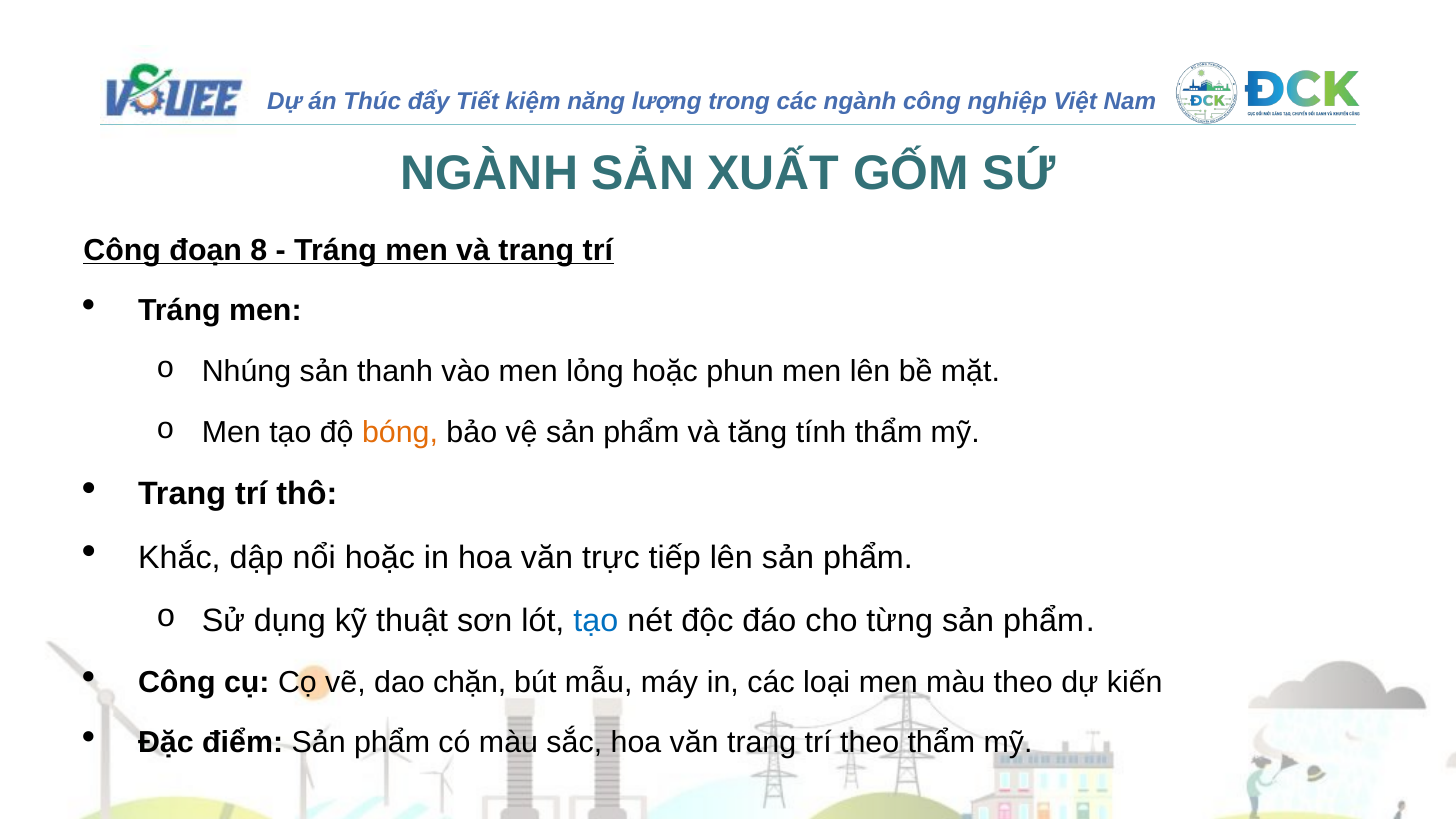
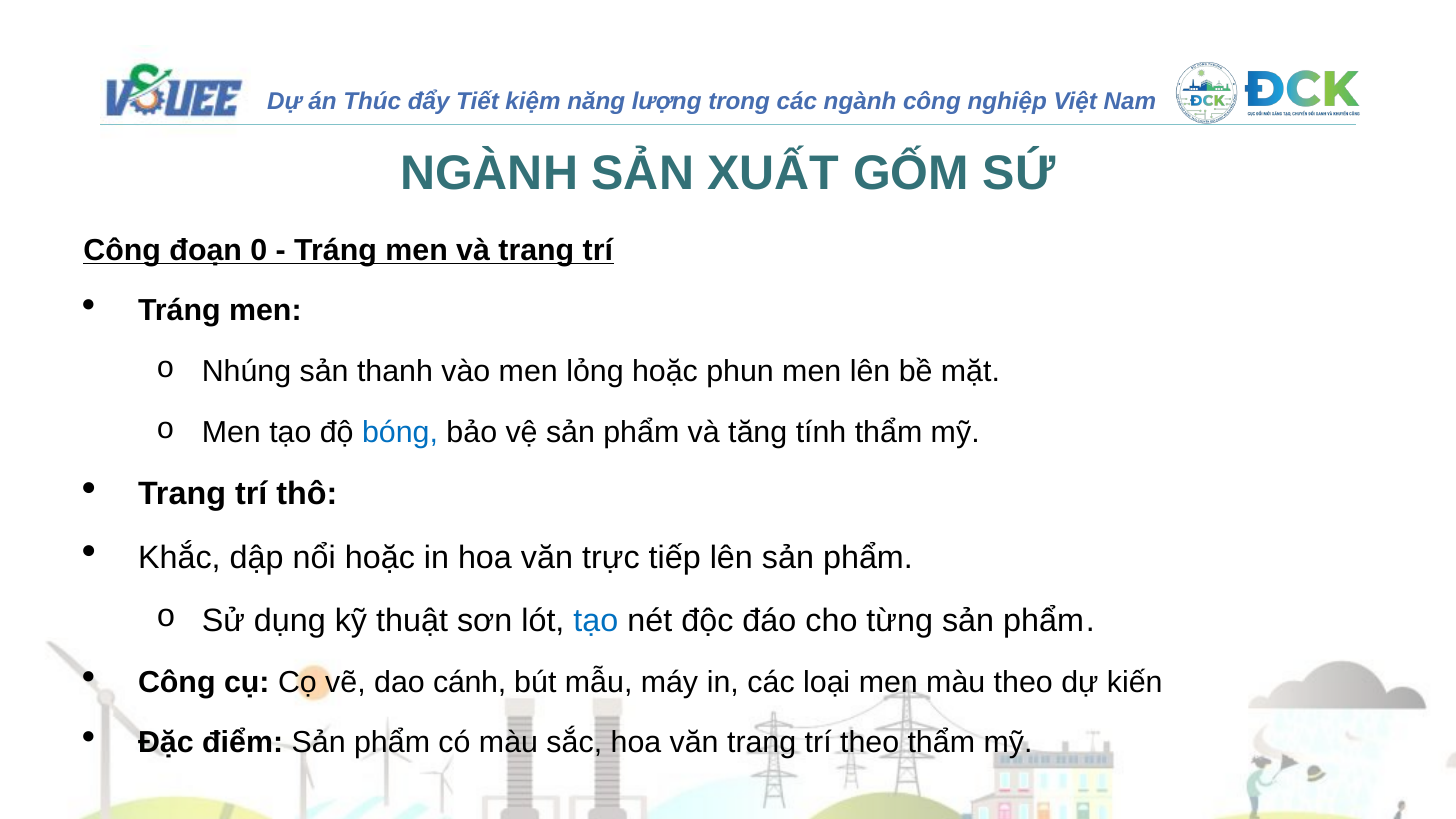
8: 8 -> 0
bóng colour: orange -> blue
chặn: chặn -> cánh
